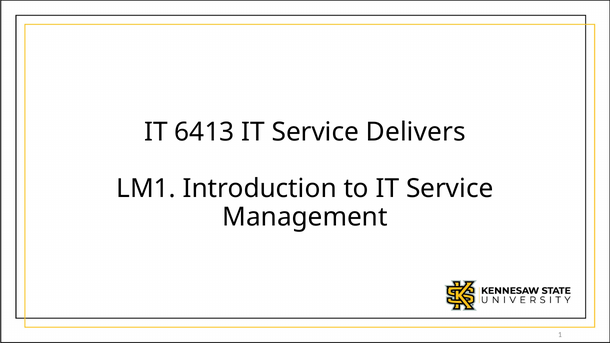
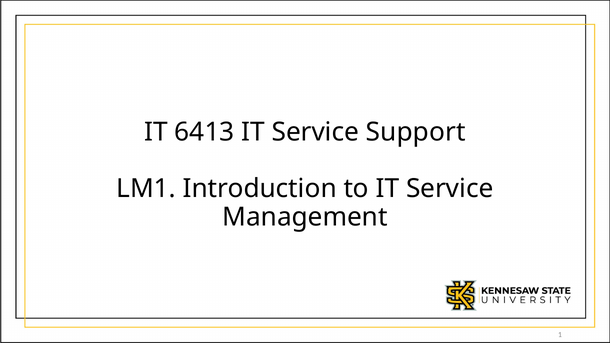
Delivers: Delivers -> Support
